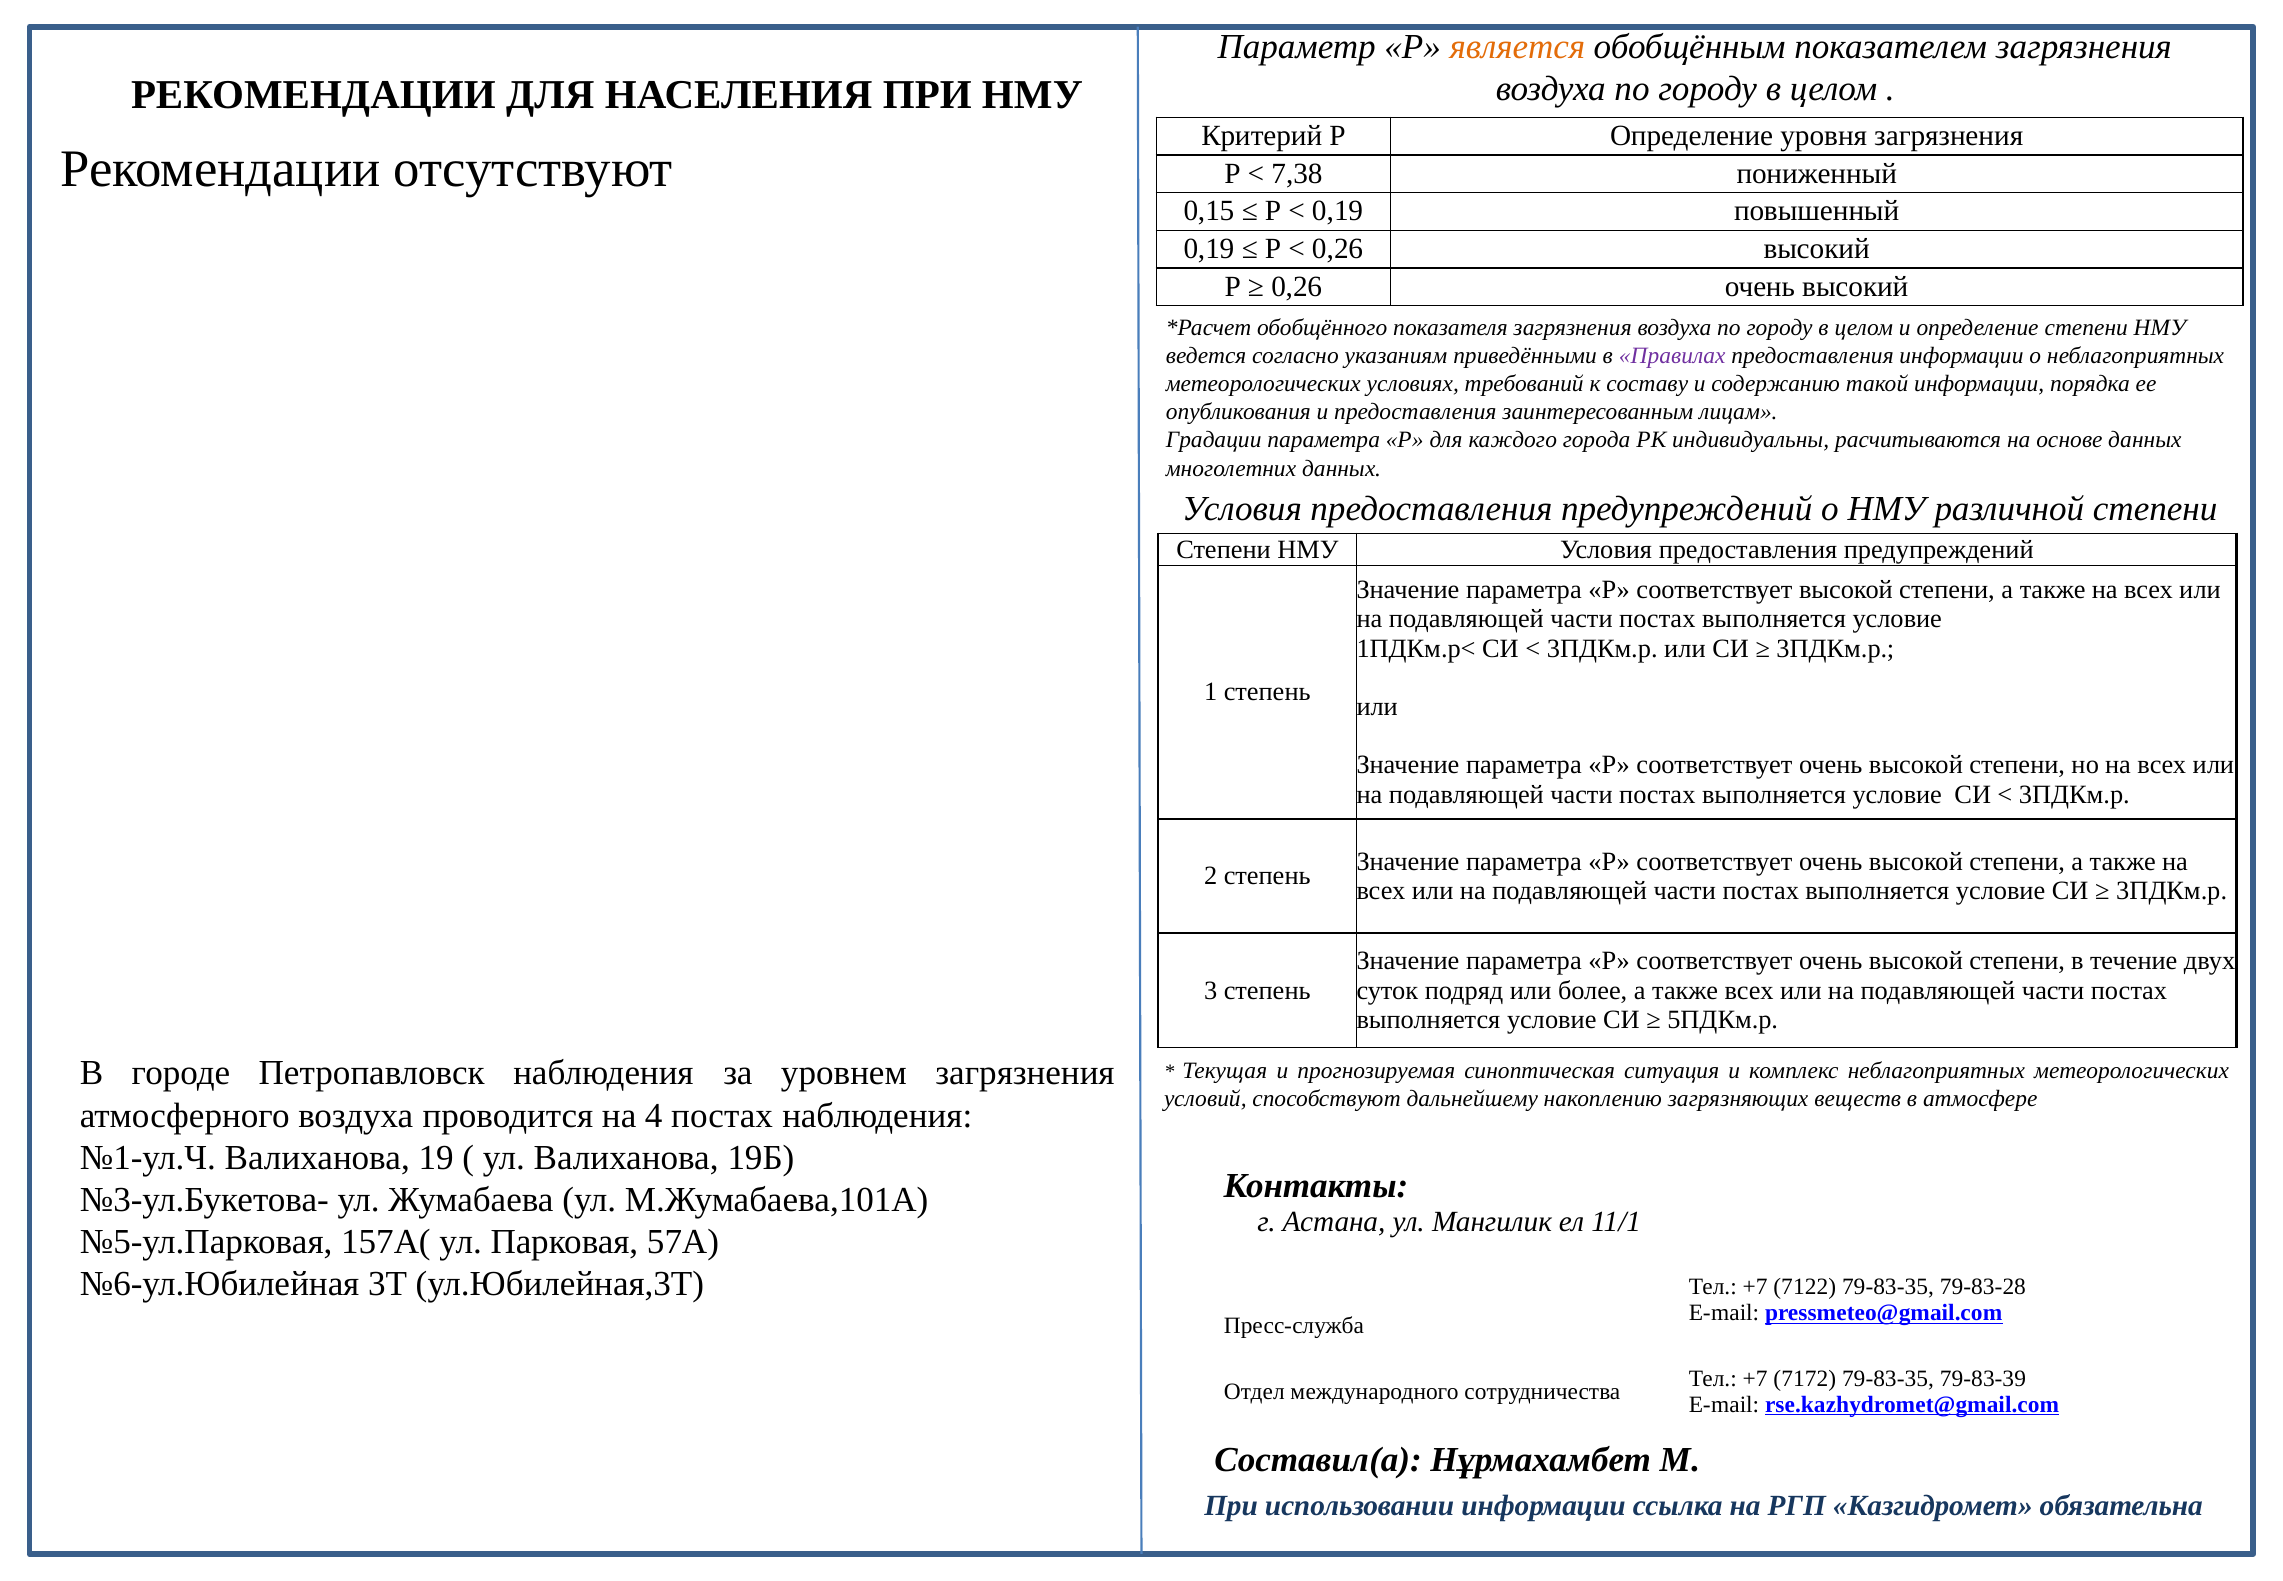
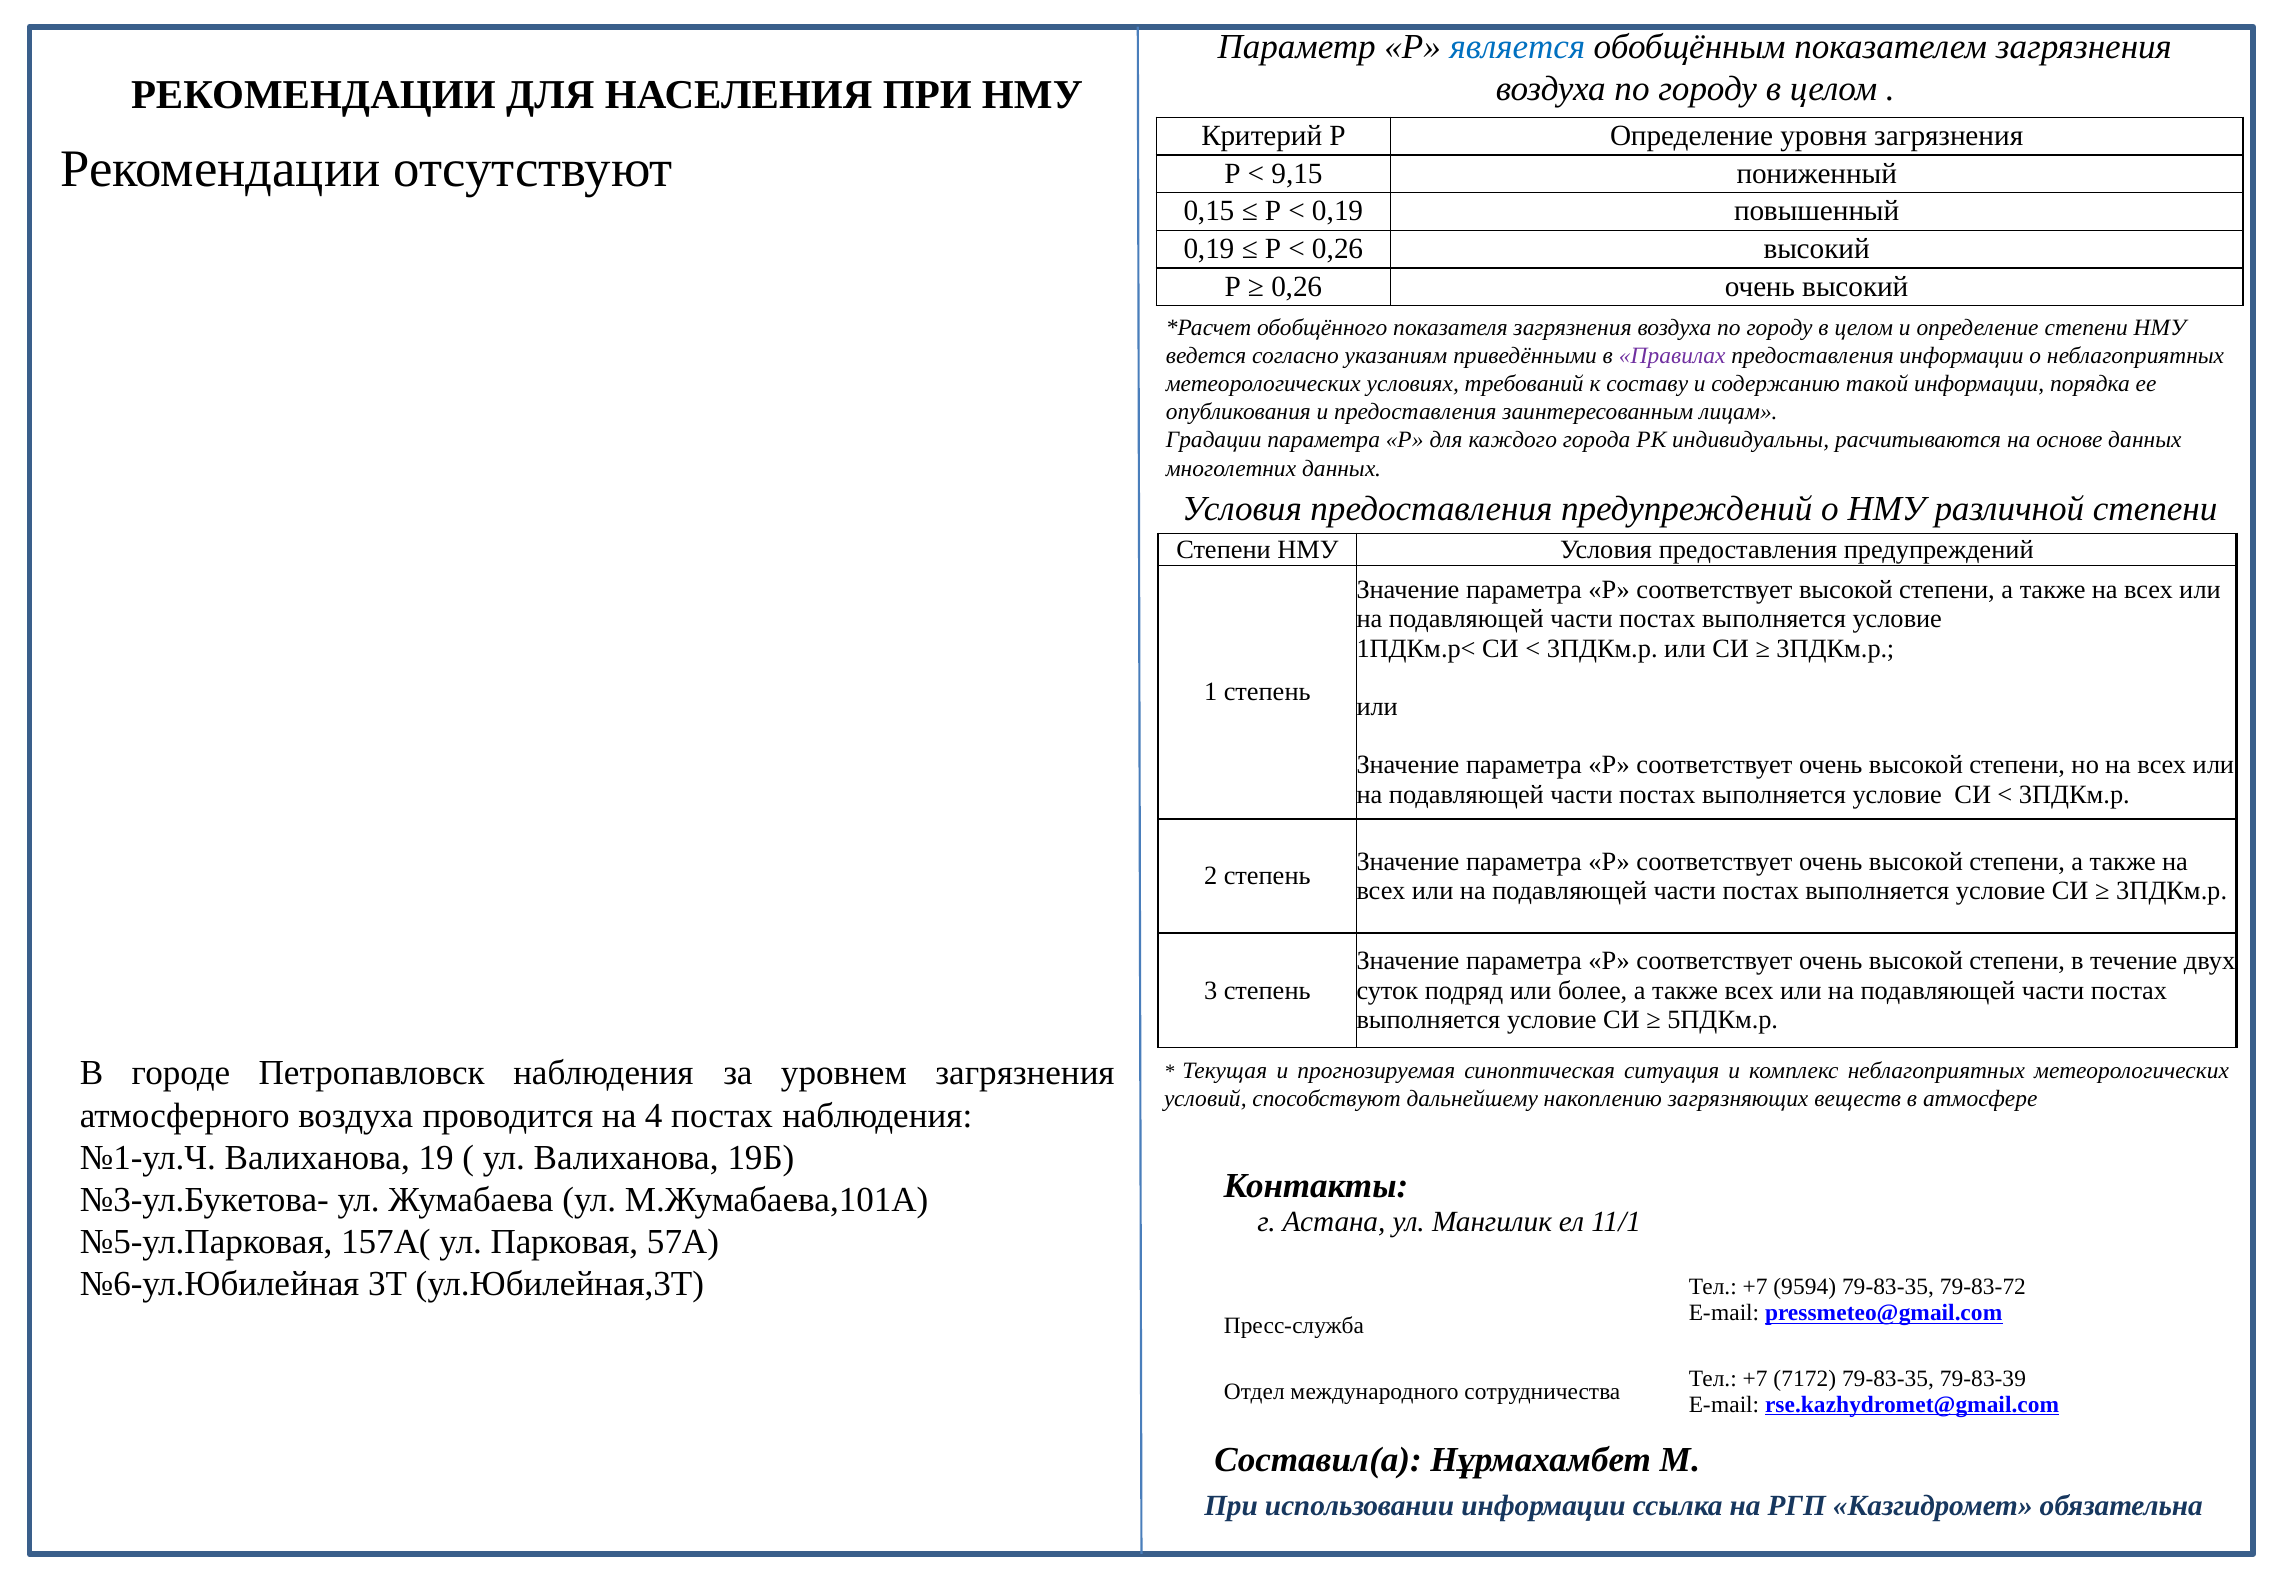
является colour: orange -> blue
7,38: 7,38 -> 9,15
7122: 7122 -> 9594
79-83-28: 79-83-28 -> 79-83-72
